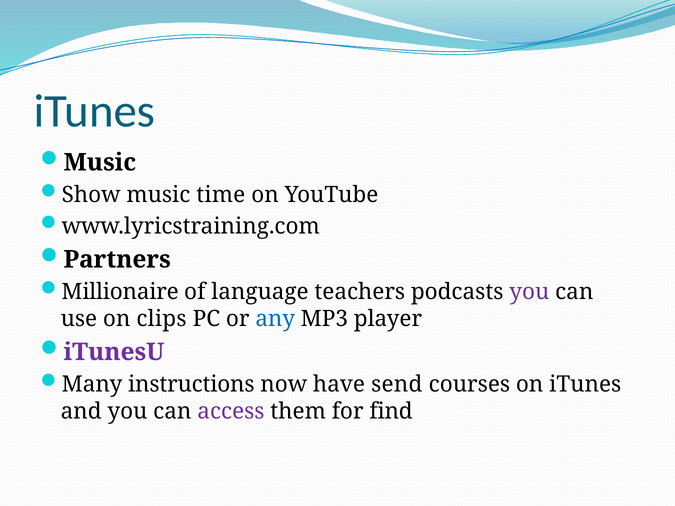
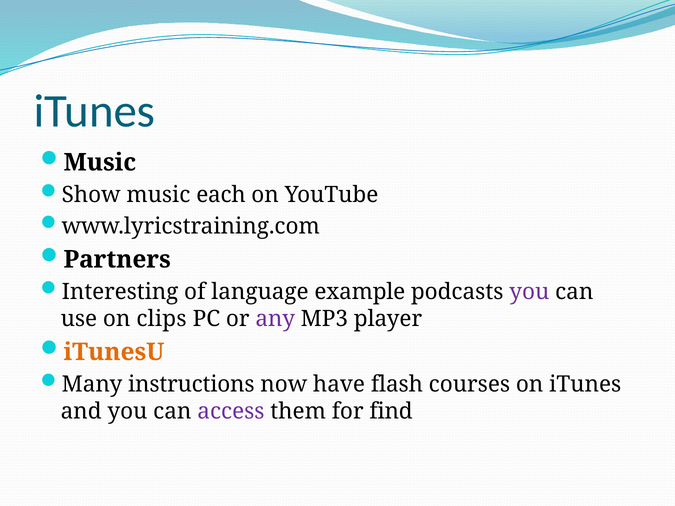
time: time -> each
Millionaire: Millionaire -> Interesting
teachers: teachers -> example
any colour: blue -> purple
iTunesU colour: purple -> orange
send: send -> flash
